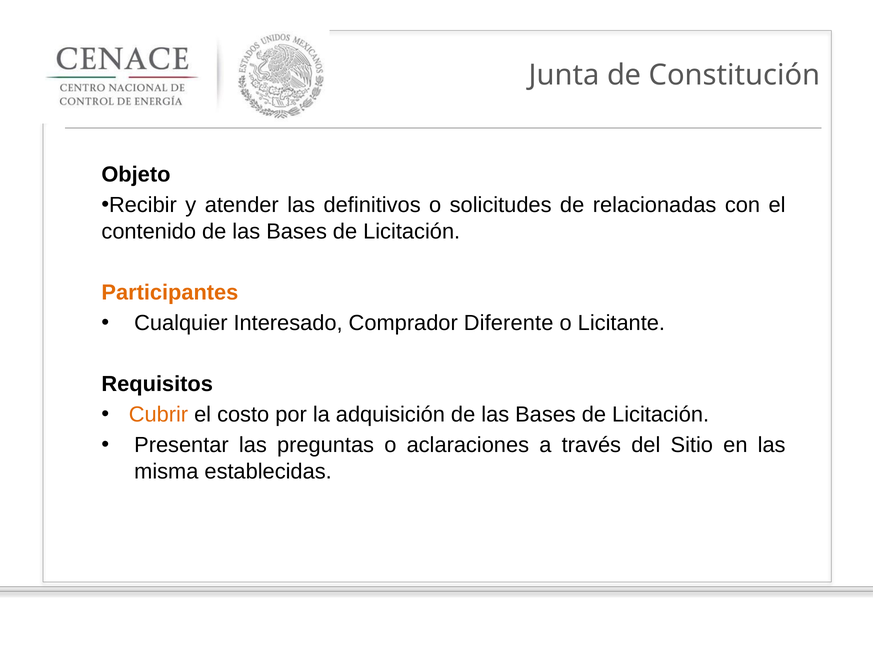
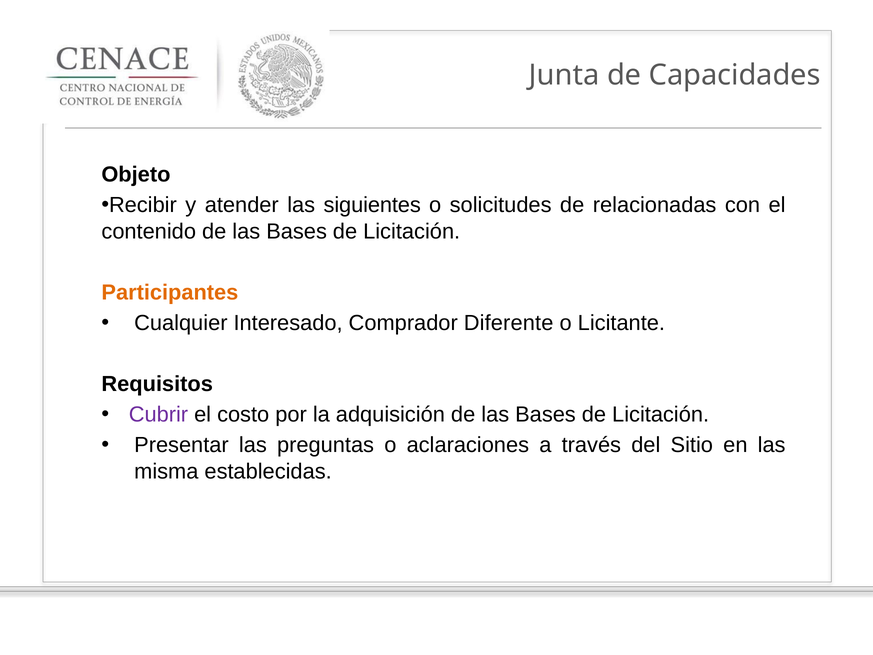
Constitución: Constitución -> Capacidades
definitivos: definitivos -> siguientes
Cubrir colour: orange -> purple
